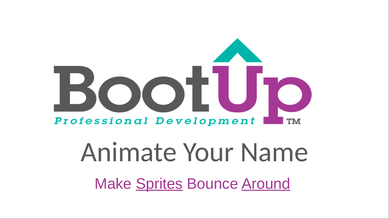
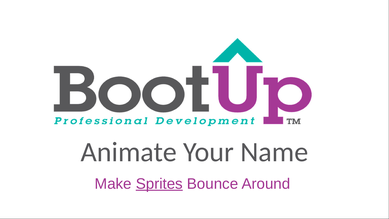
Around underline: present -> none
